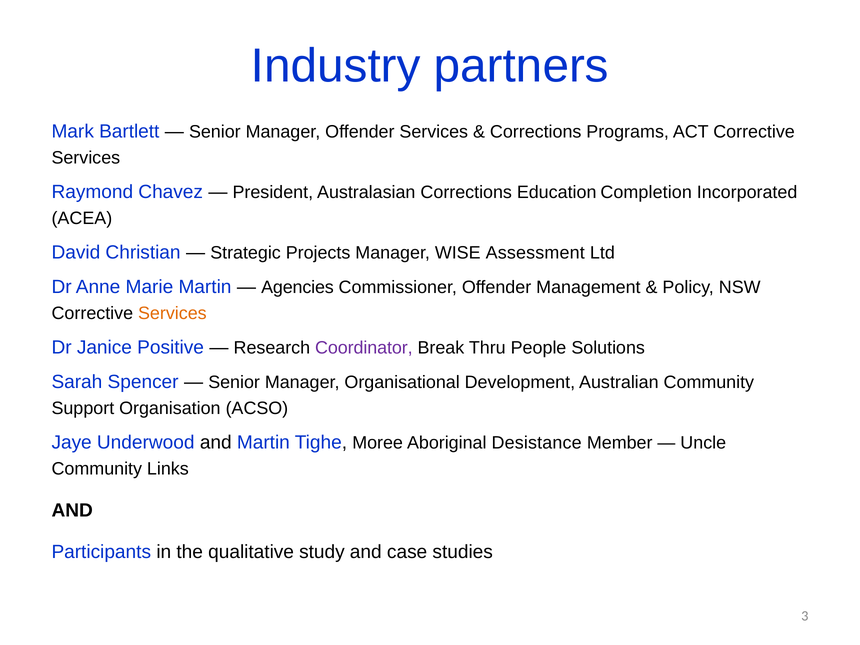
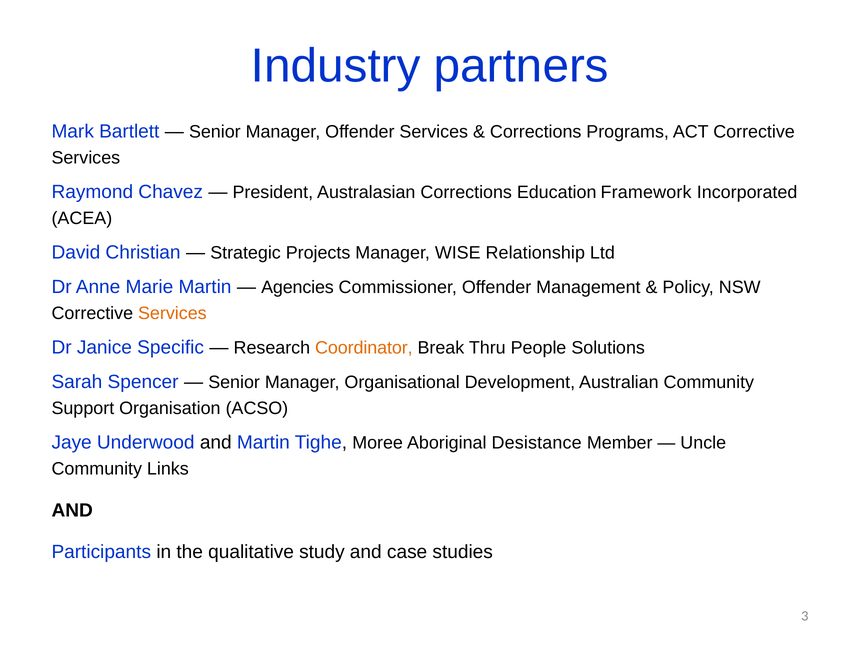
Completion: Completion -> Framework
Assessment: Assessment -> Relationship
Positive: Positive -> Specific
Coordinator colour: purple -> orange
